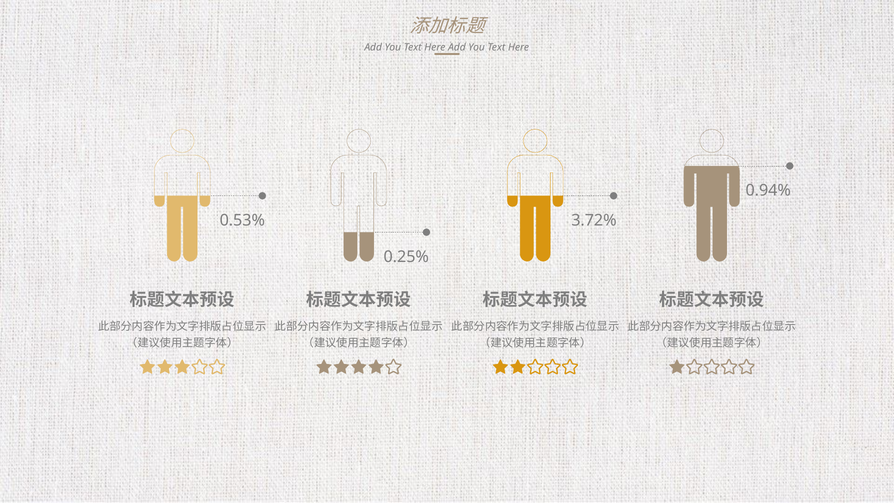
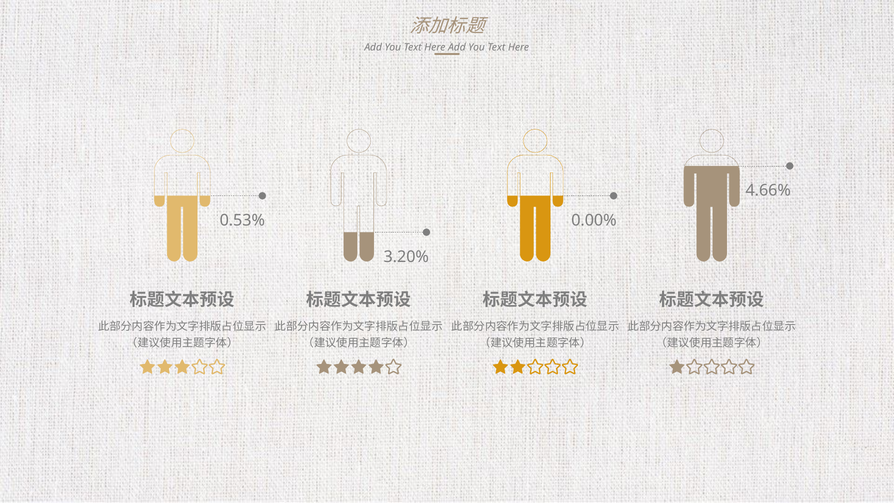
0.94%: 0.94% -> 4.66%
3.72%: 3.72% -> 0.00%
0.25%: 0.25% -> 3.20%
